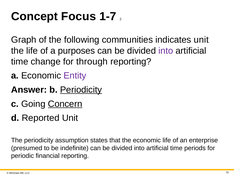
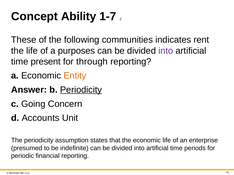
Focus: Focus -> Ability
Graph: Graph -> These
indicates unit: unit -> rent
change: change -> present
Entity colour: purple -> orange
Concern underline: present -> none
Reported: Reported -> Accounts
